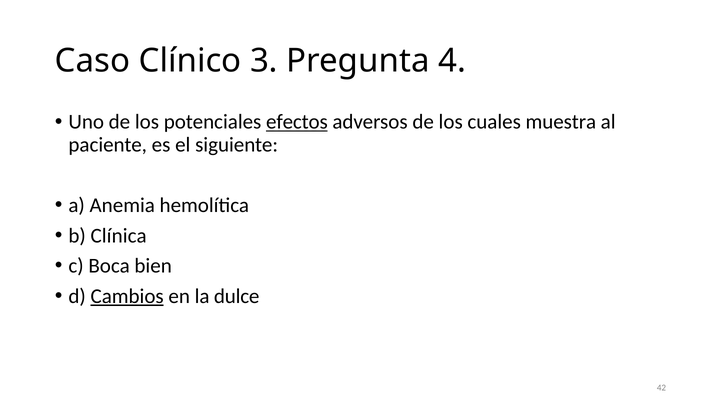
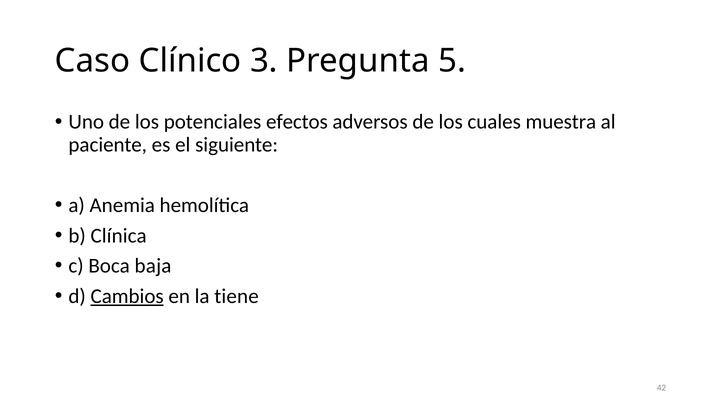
4: 4 -> 5
efectos underline: present -> none
bien: bien -> baja
dulce: dulce -> tiene
